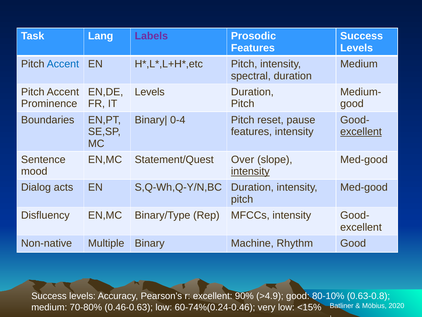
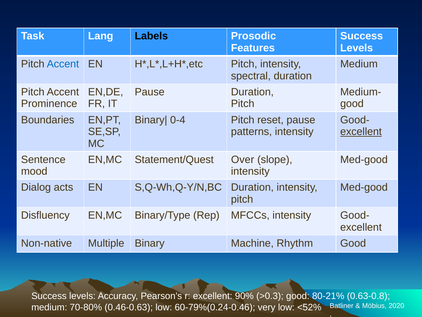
Labels colour: purple -> black
Levels at (150, 92): Levels -> Pause
features at (251, 131): features -> patterns
intensity at (250, 171) underline: present -> none
>4.9: >4.9 -> >0.3
80-10%: 80-10% -> 80-21%
60-74%(0.24-0.46: 60-74%(0.24-0.46 -> 60-79%(0.24-0.46
<15%: <15% -> <52%
